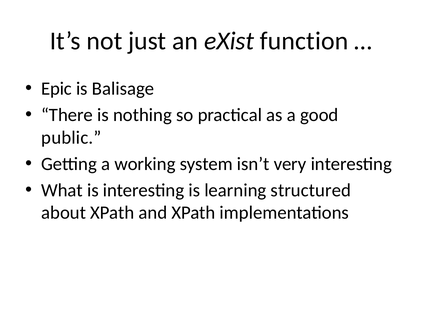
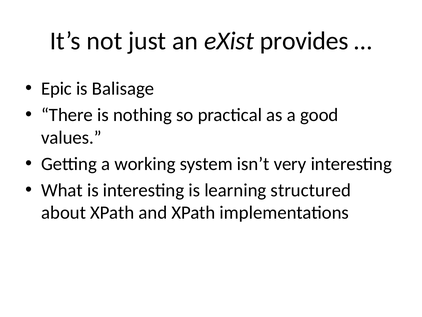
function: function -> provides
public: public -> values
